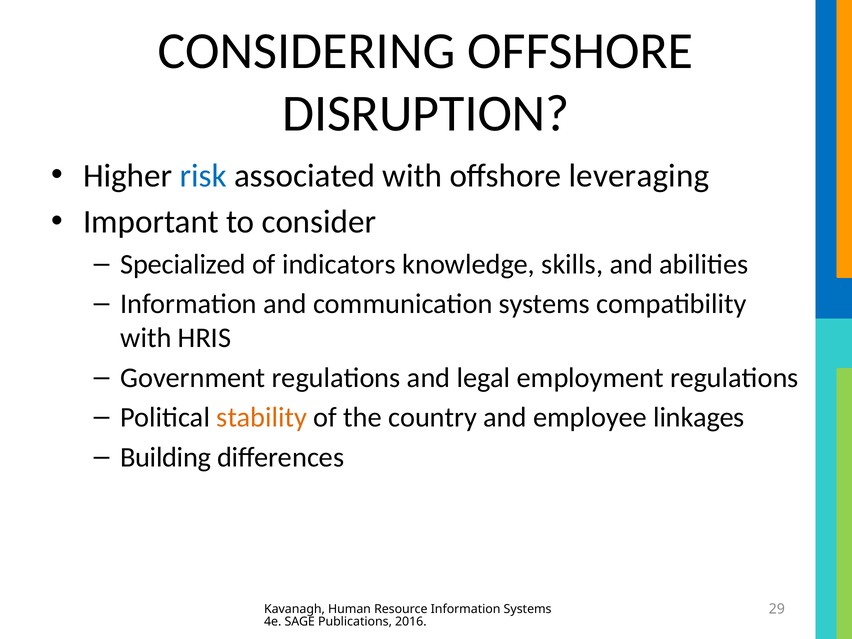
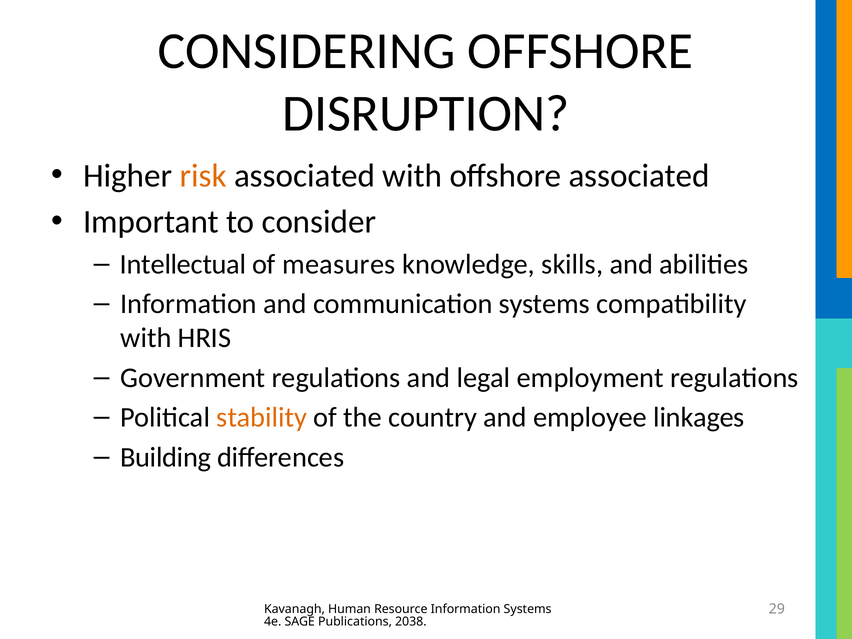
risk colour: blue -> orange
offshore leveraging: leveraging -> associated
Specialized: Specialized -> Intellectual
indicators: indicators -> measures
2016: 2016 -> 2038
